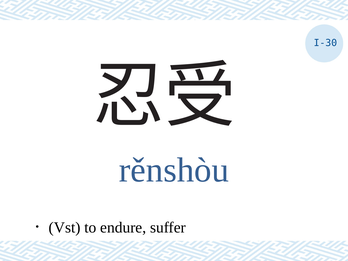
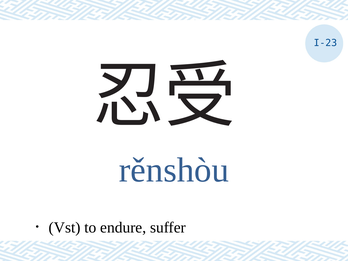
I-30: I-30 -> I-23
